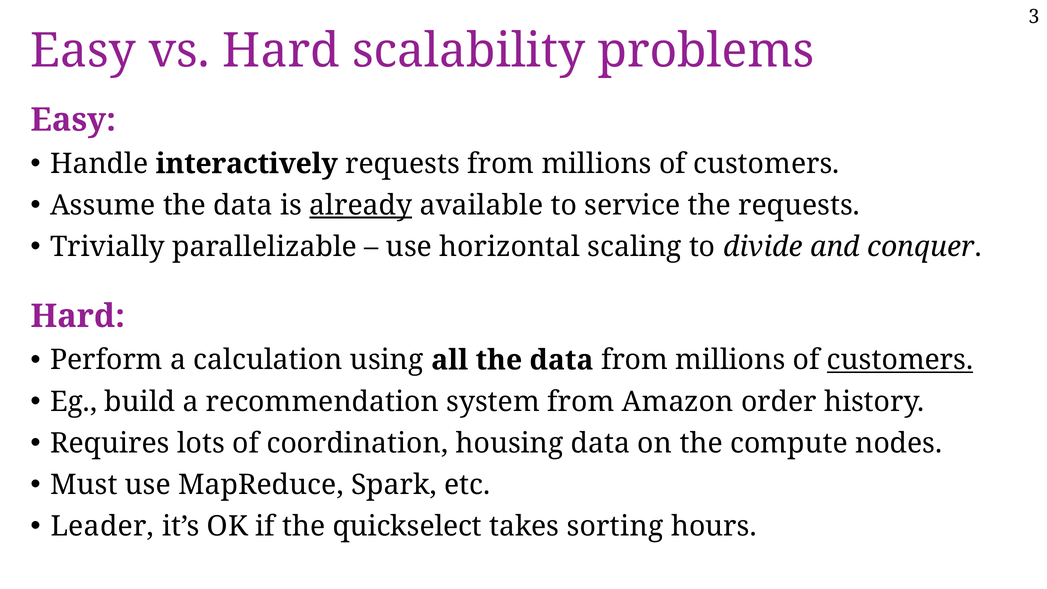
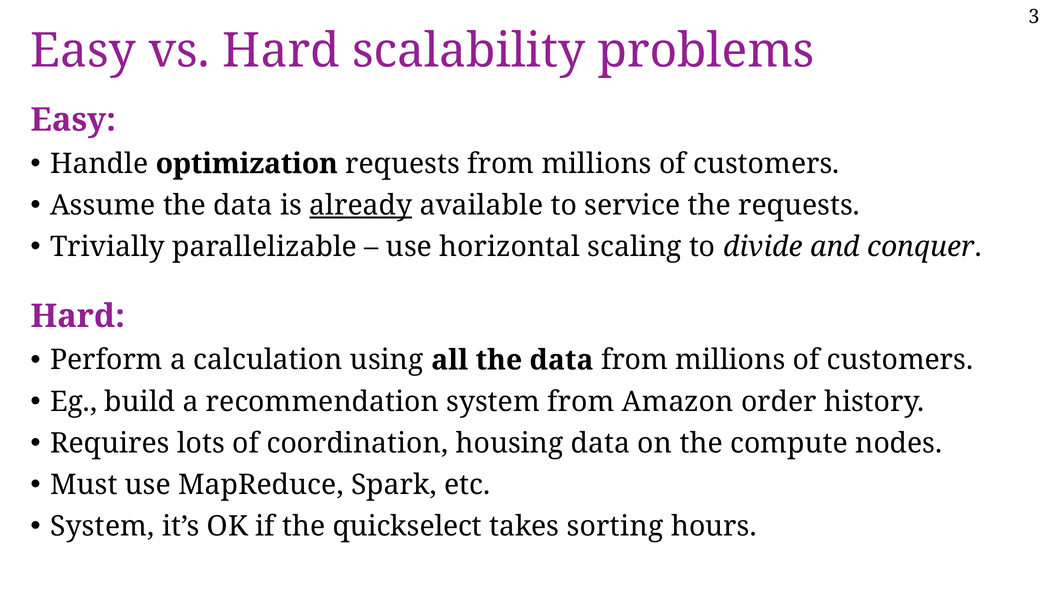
interactively: interactively -> optimization
customers at (900, 360) underline: present -> none
Leader at (102, 526): Leader -> System
